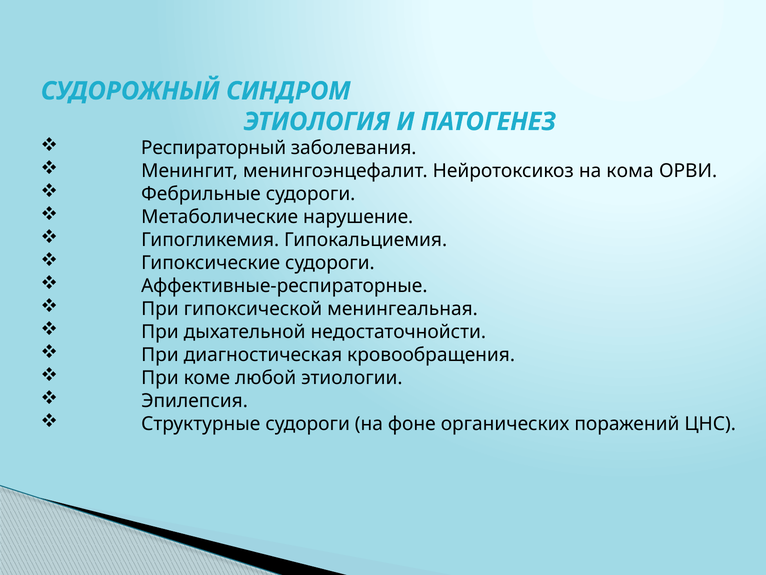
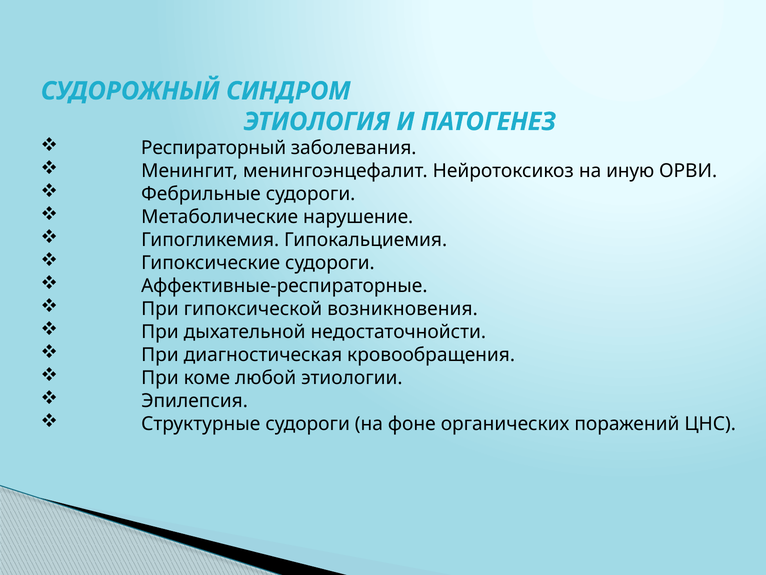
кома: кома -> иную
менингеальная: менингеальная -> возникновения
